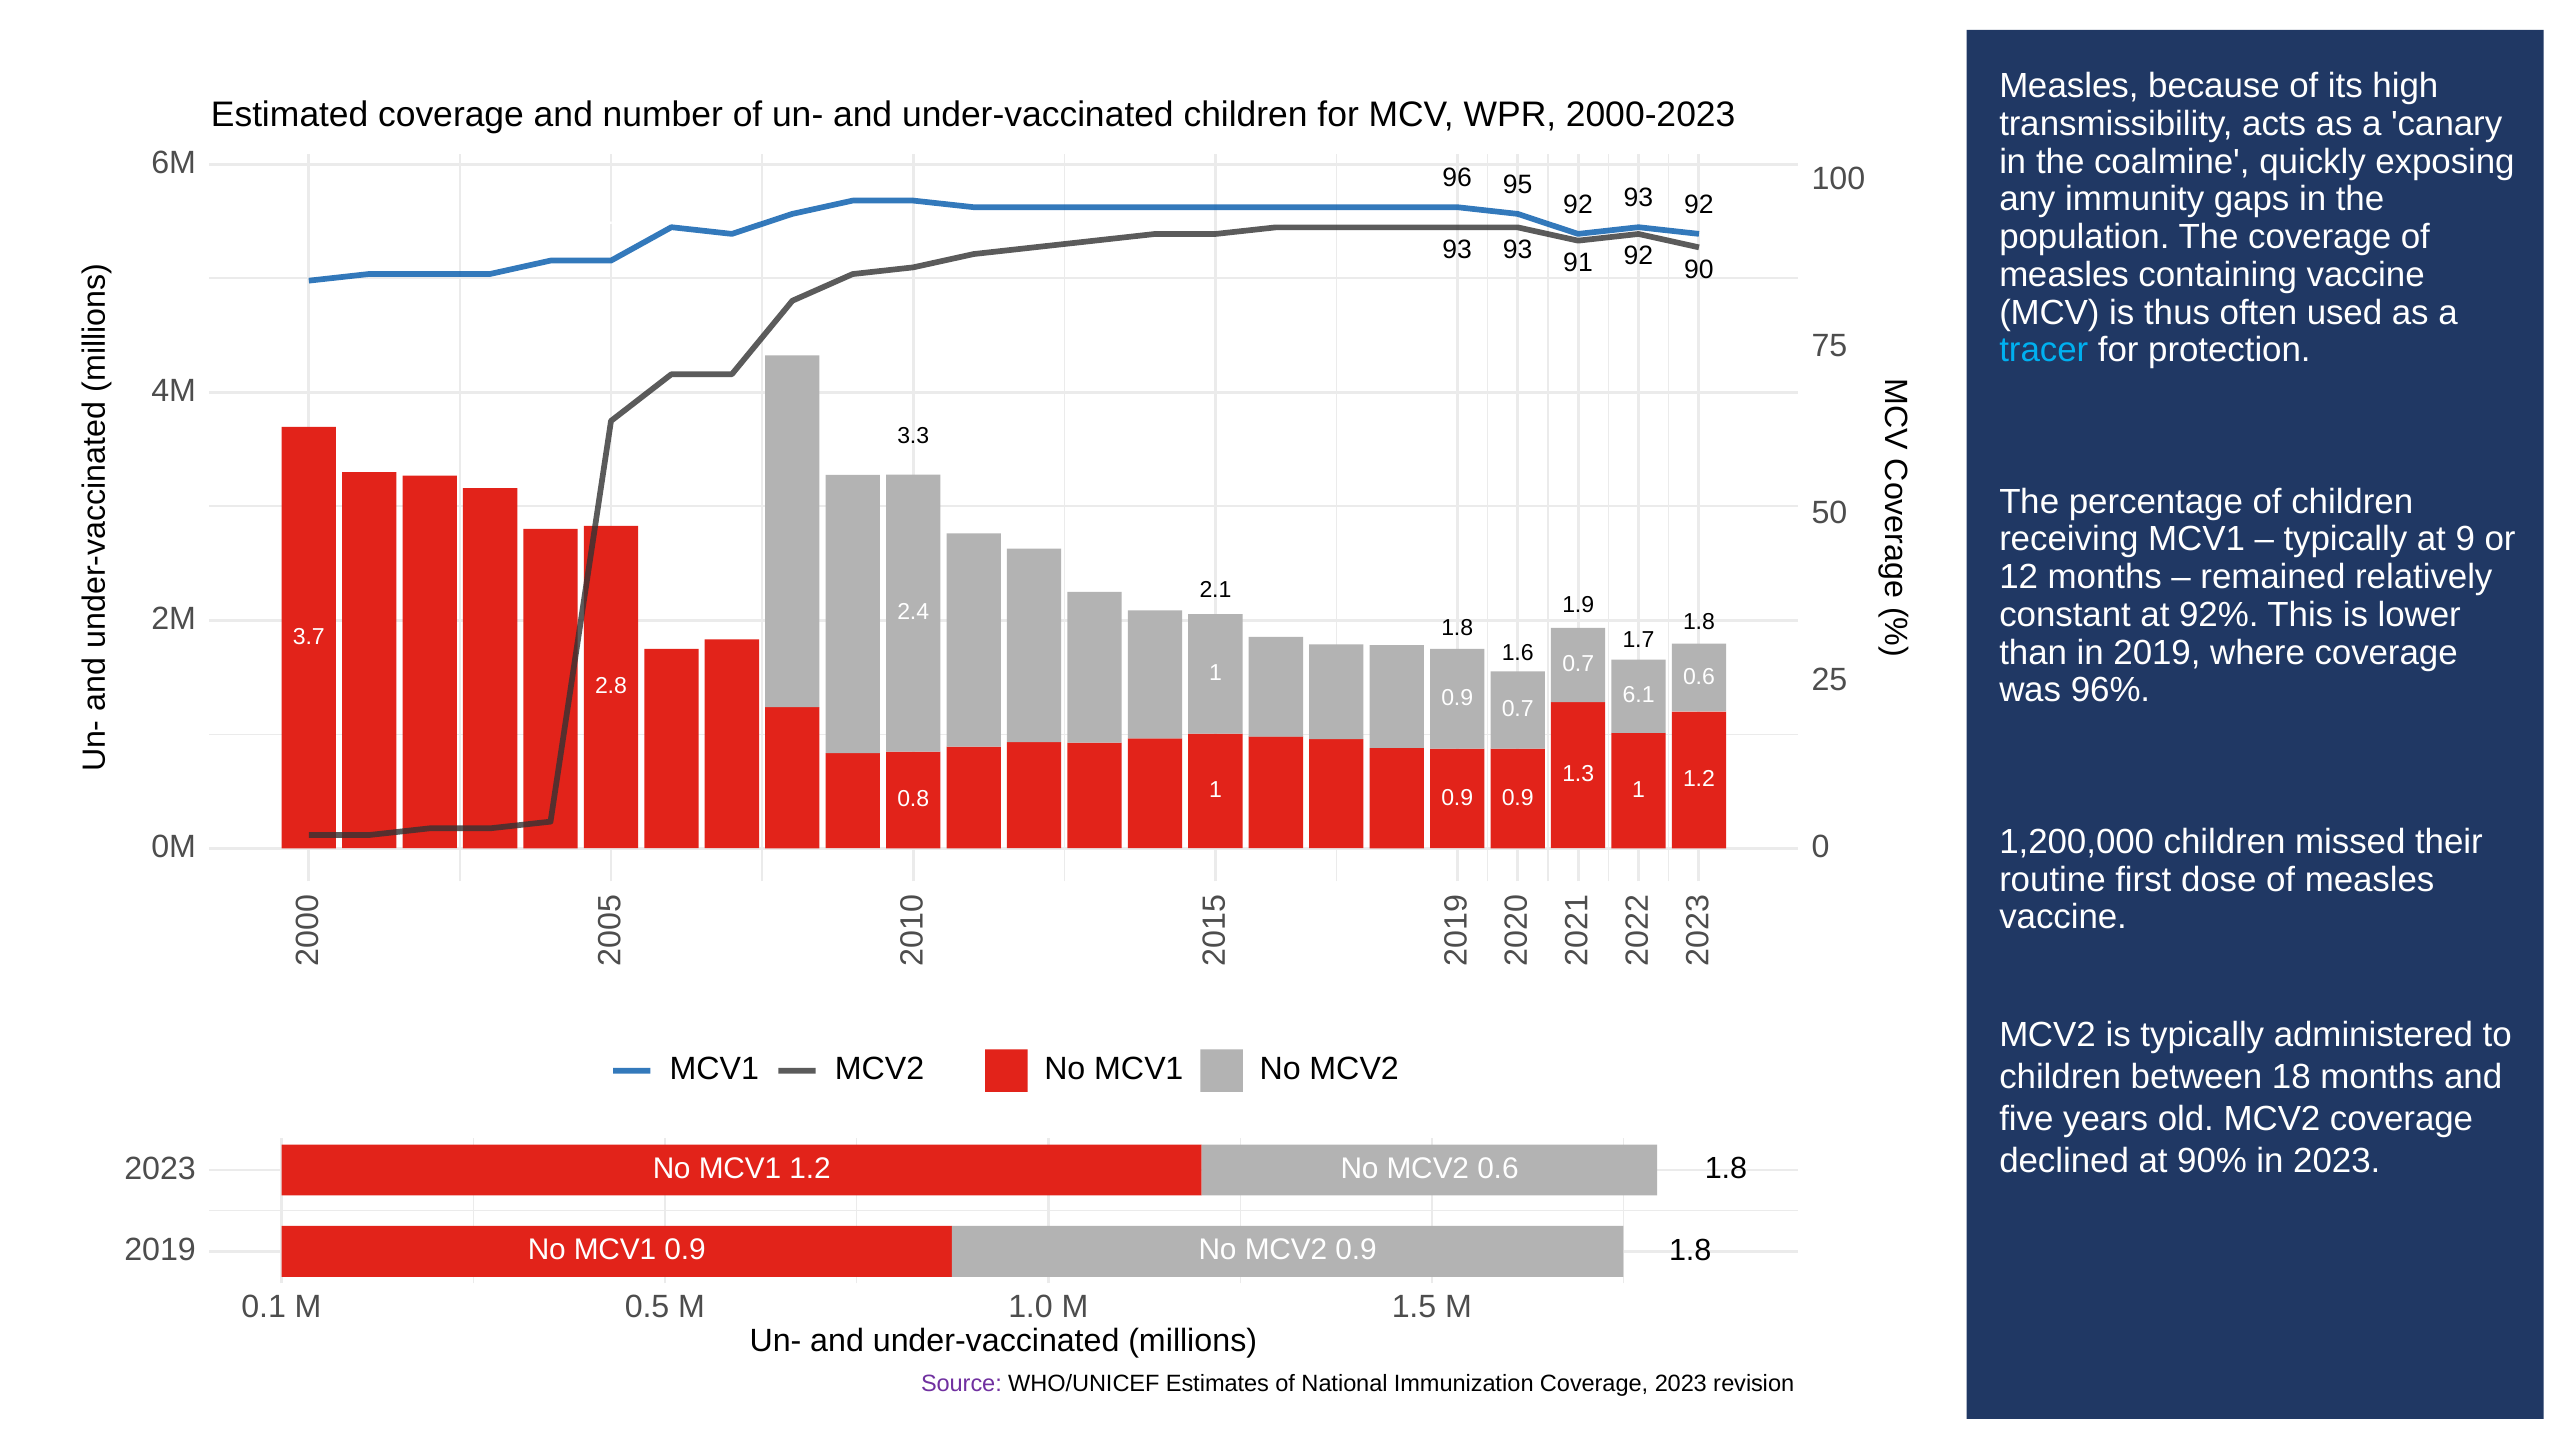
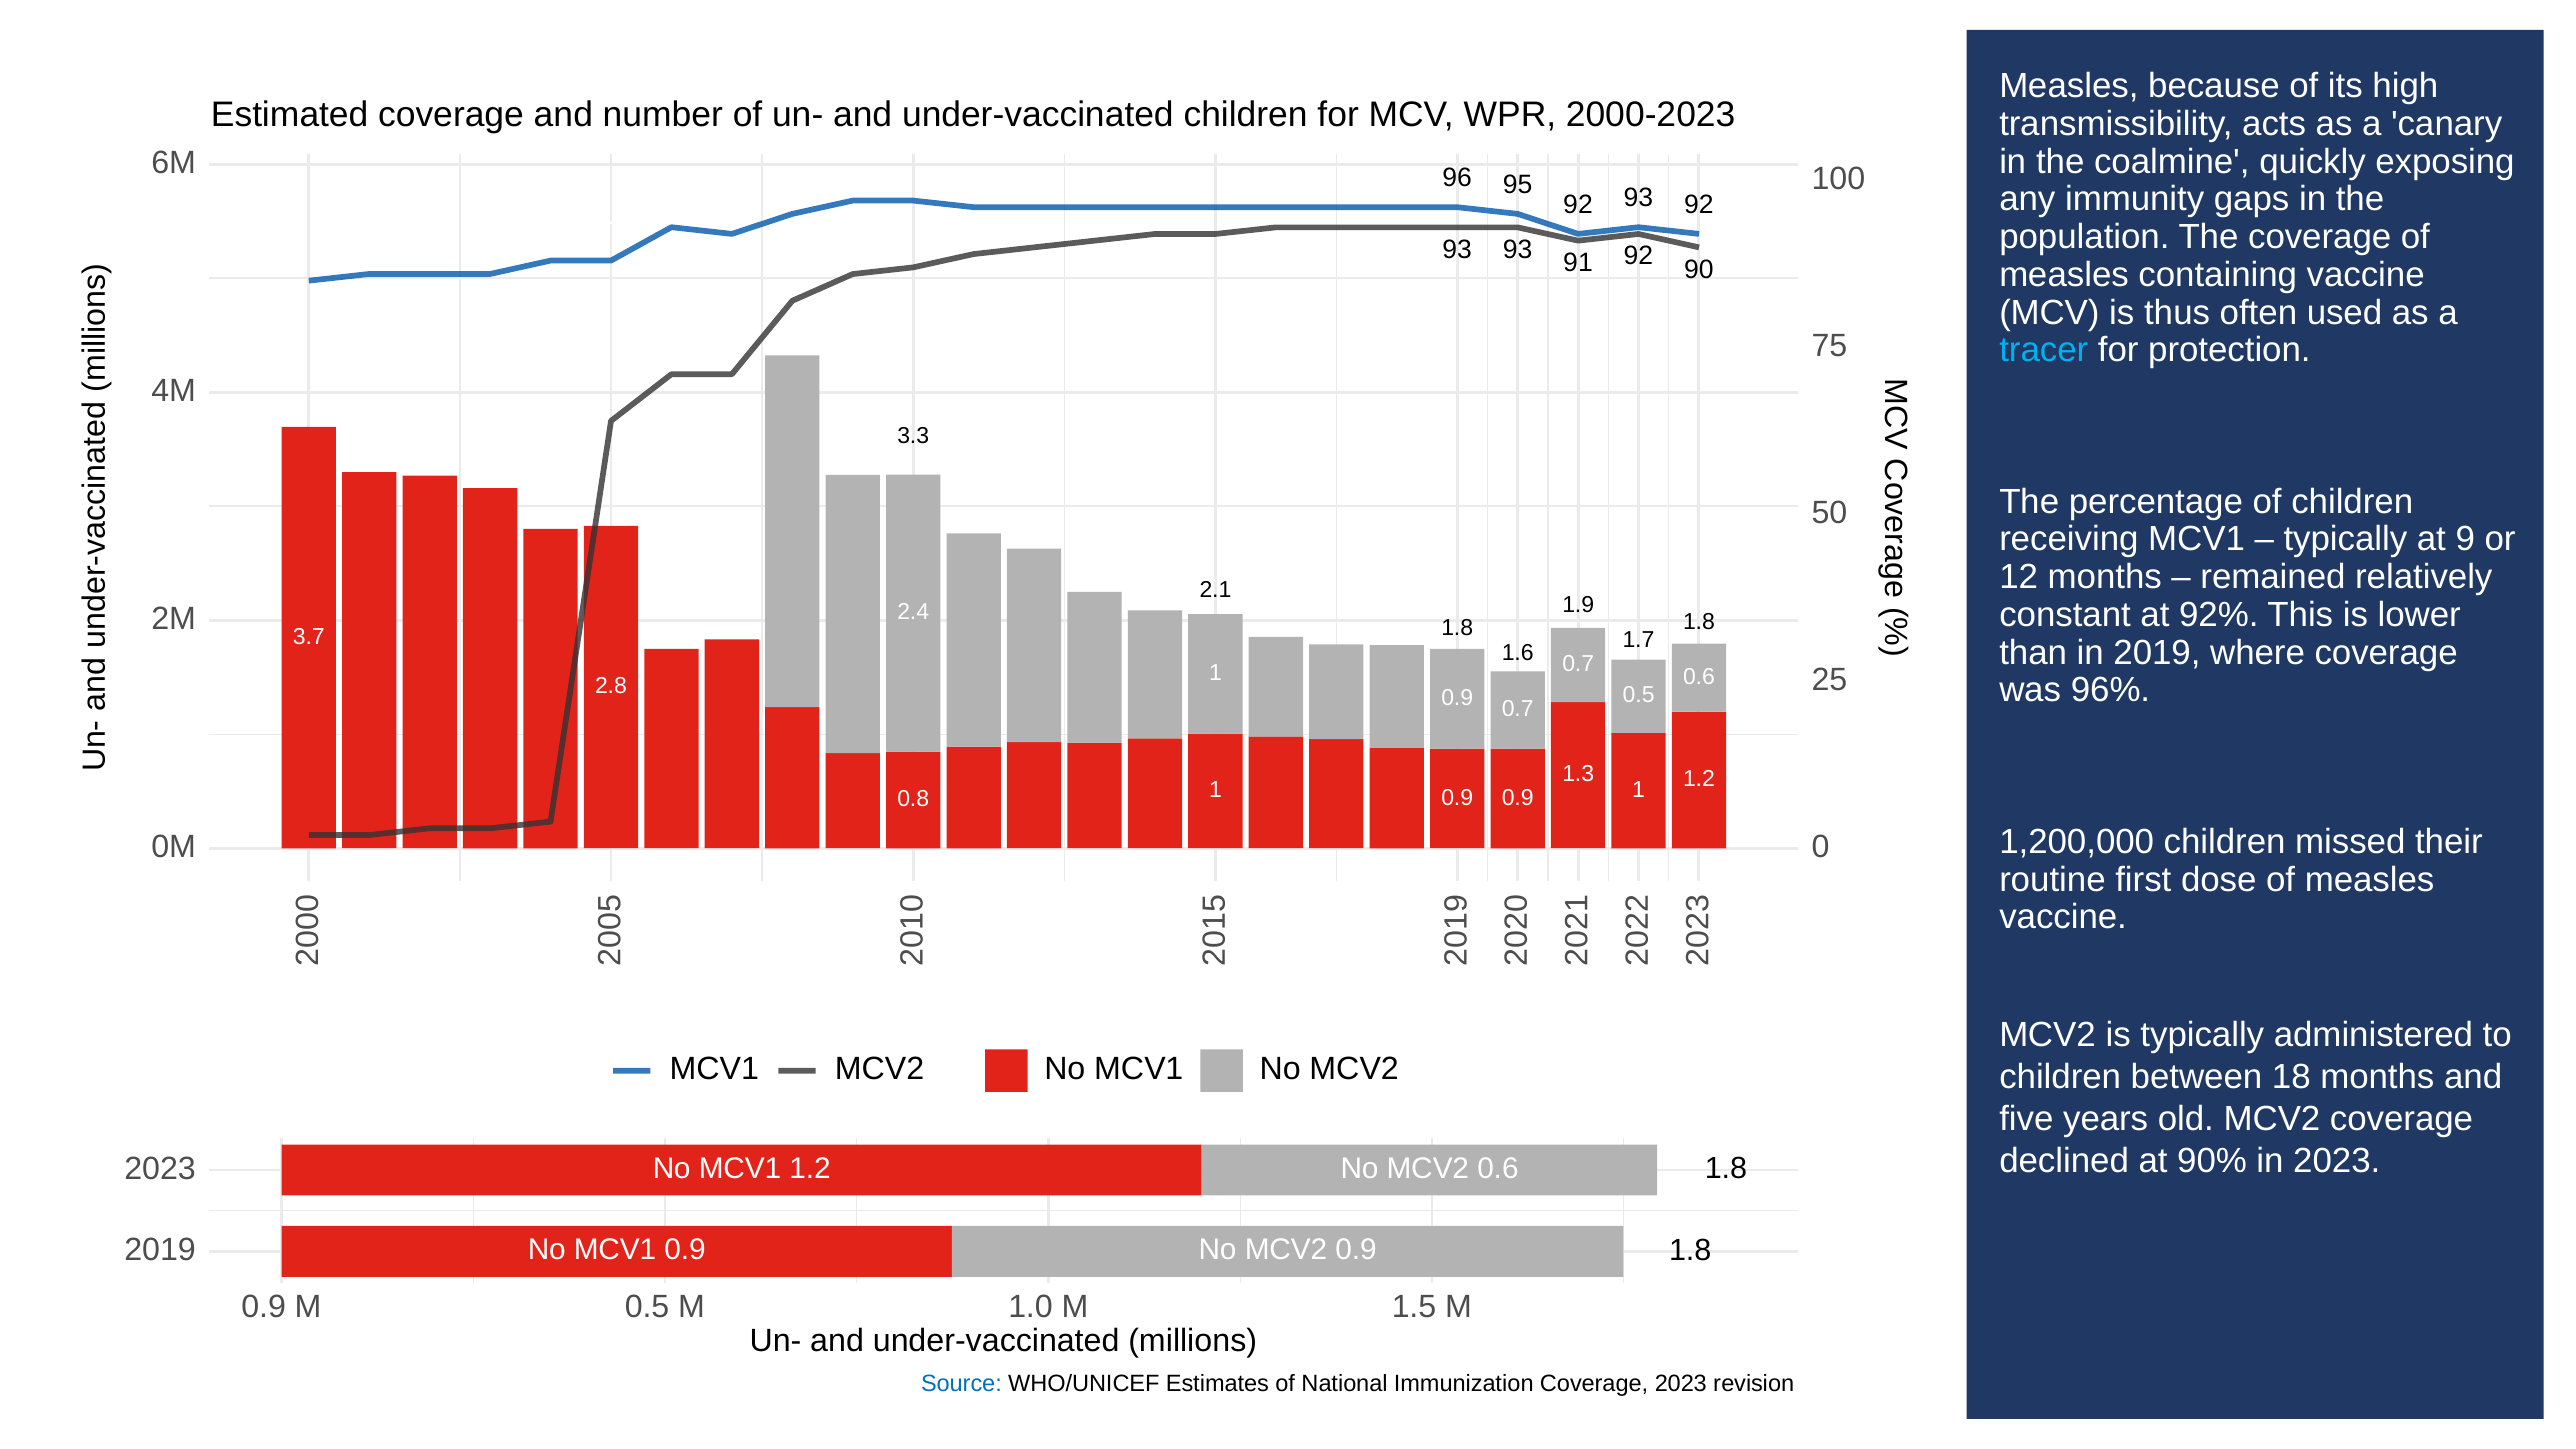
6.1 at (1639, 695): 6.1 -> 0.5
0.1 at (264, 1307): 0.1 -> 0.9
Source colour: purple -> blue
